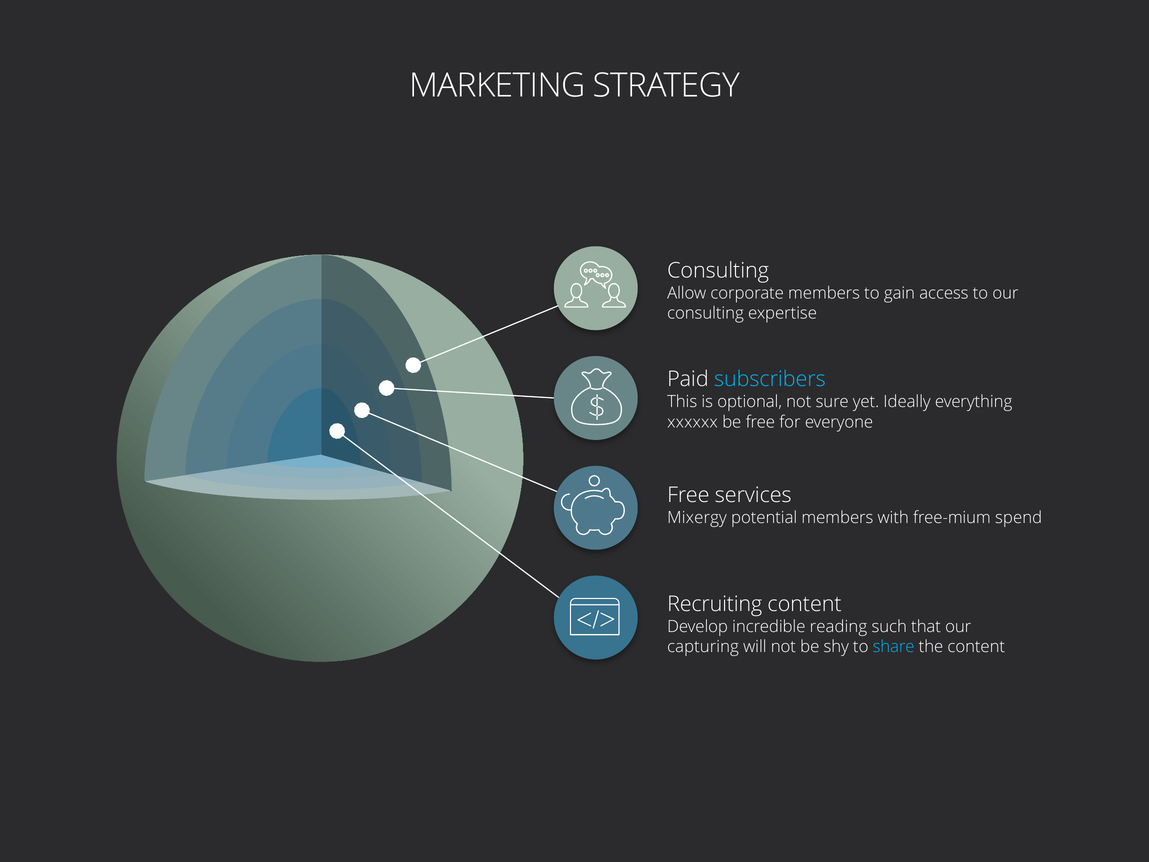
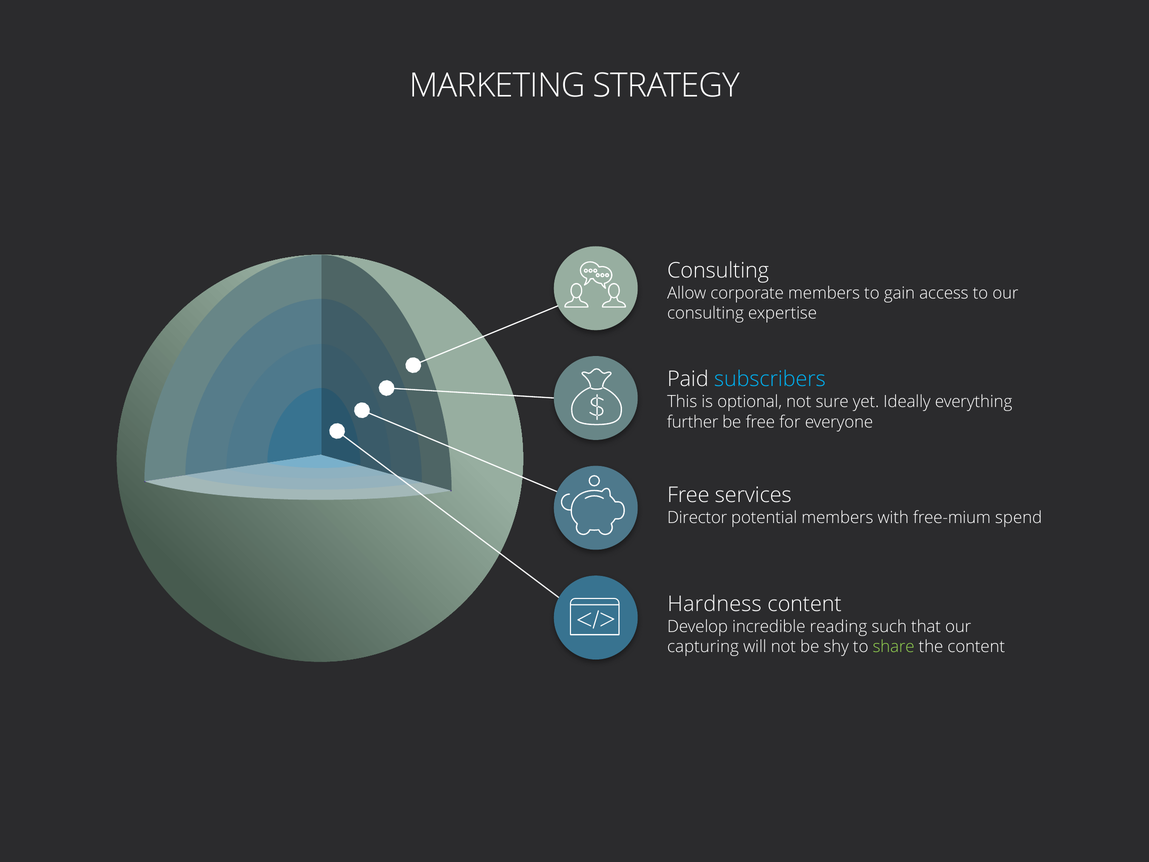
xxxxxx: xxxxxx -> further
Mixergy: Mixergy -> Director
Recruiting: Recruiting -> Hardness
share colour: light blue -> light green
